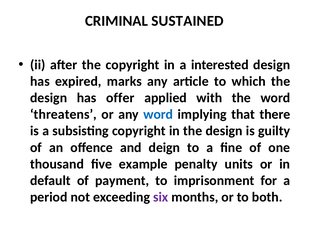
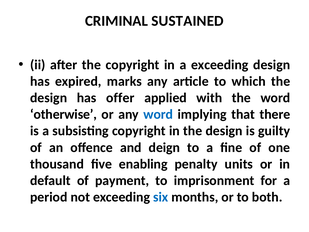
a interested: interested -> exceeding
threatens: threatens -> otherwise
example: example -> enabling
six colour: purple -> blue
